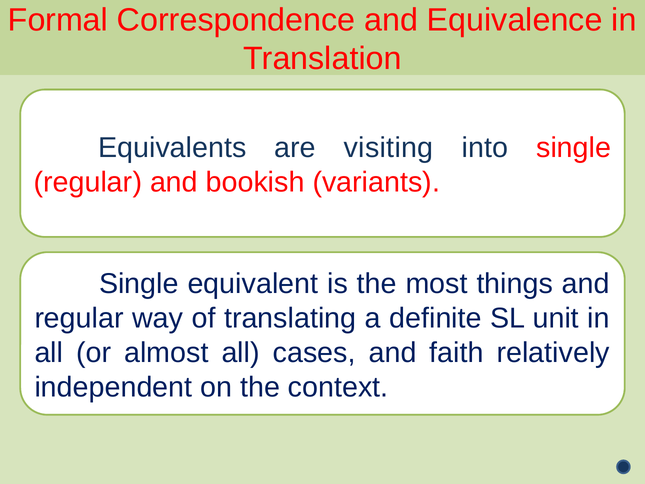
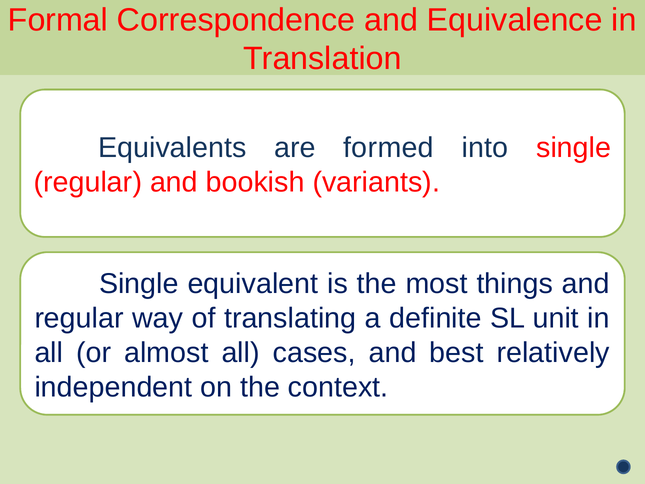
visiting: visiting -> formed
faith: faith -> best
